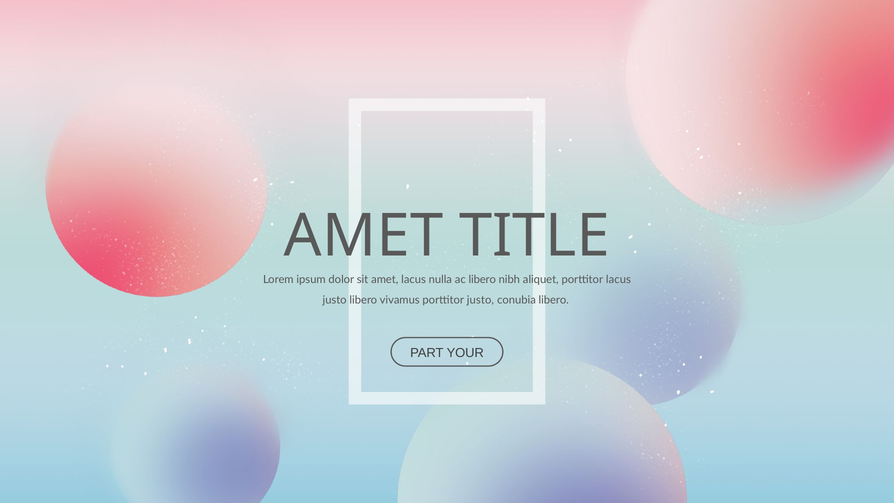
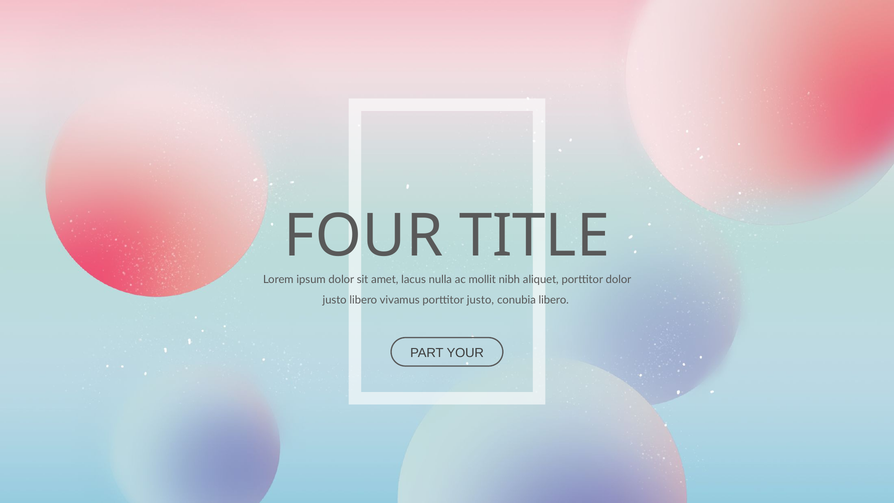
AMET at (364, 236): AMET -> FOUR
ac libero: libero -> mollit
porttitor lacus: lacus -> dolor
